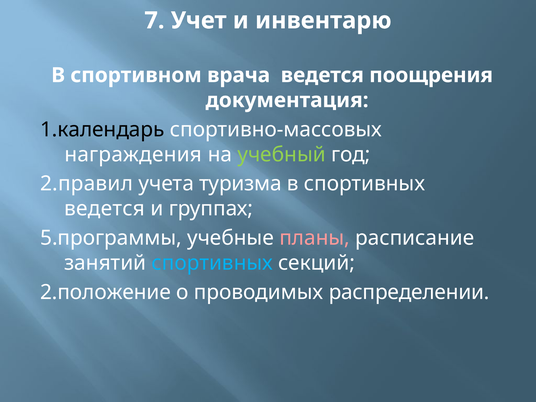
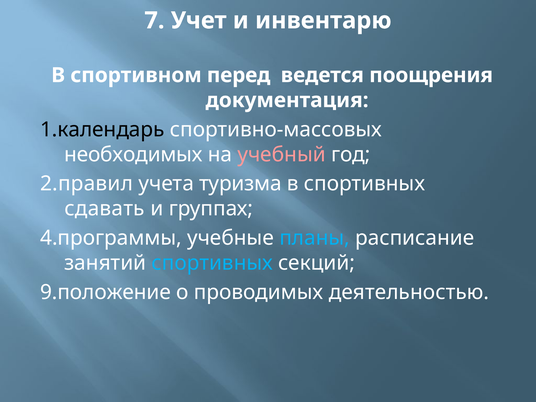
врача: врача -> перед
награждения: награждения -> необходимых
учебный colour: light green -> pink
ведется at (105, 209): ведется -> сдавать
5.программы: 5.программы -> 4.программы
планы colour: pink -> light blue
2.положение: 2.положение -> 9.положение
распределении: распределении -> деятельностью
